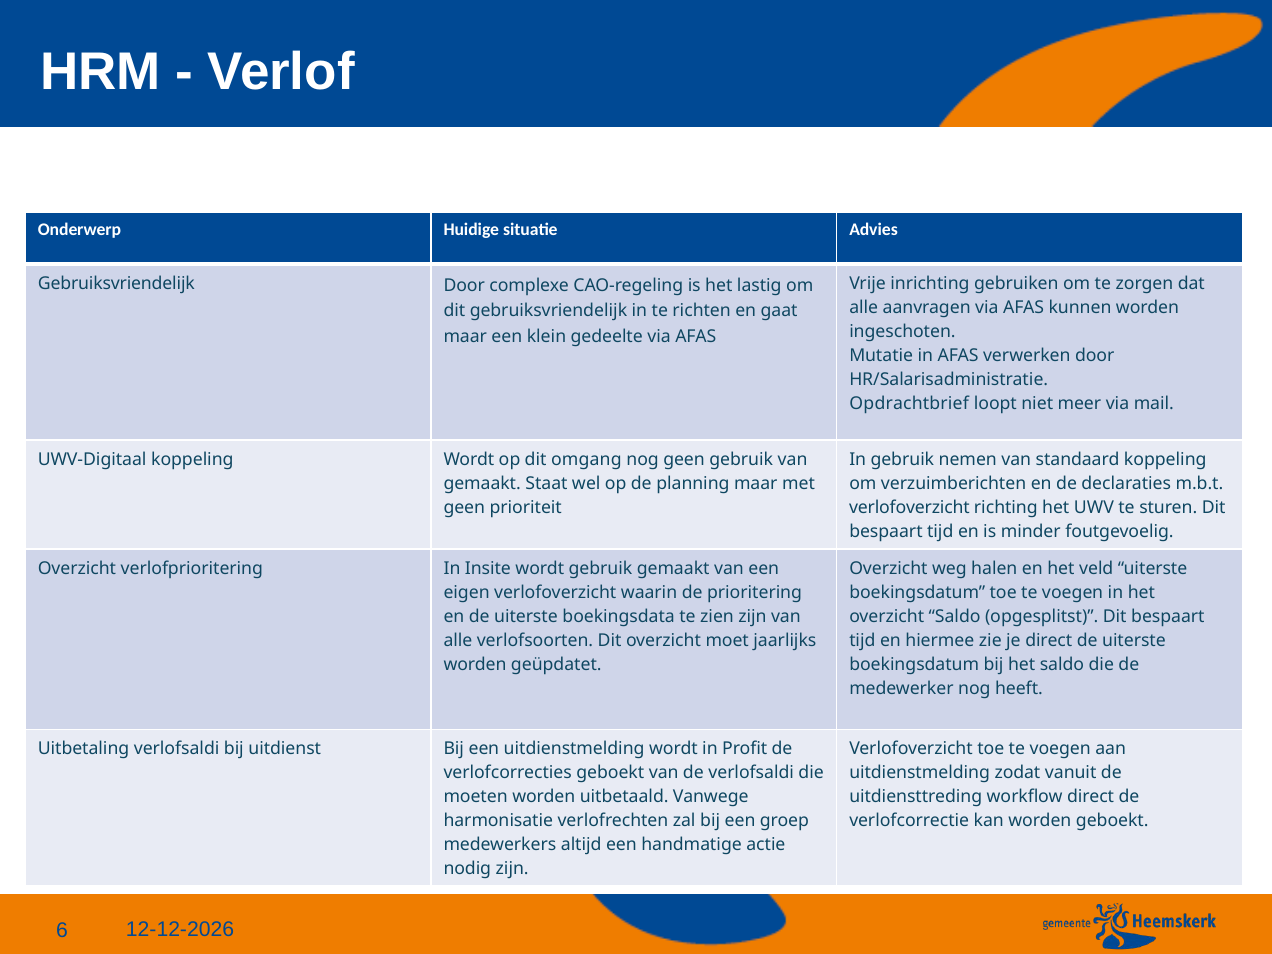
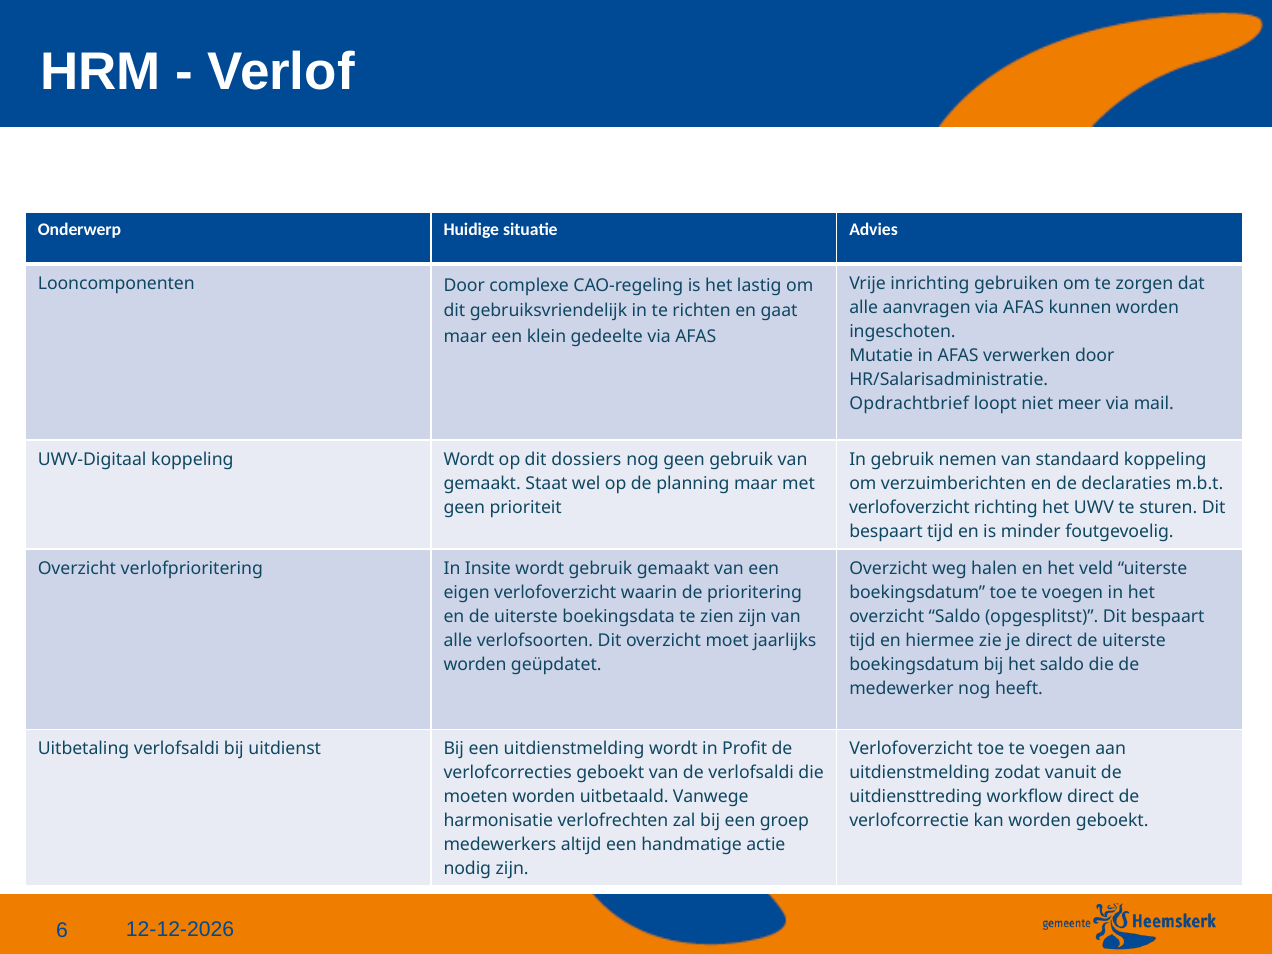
Gebruiksvriendelijk at (116, 284): Gebruiksvriendelijk -> Looncomponenten
omgang: omgang -> dossiers
